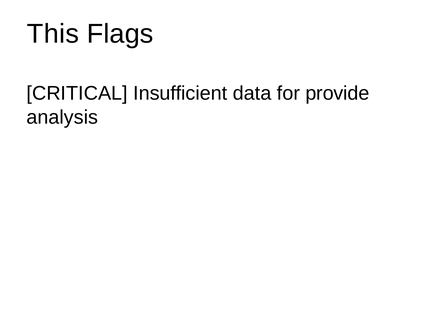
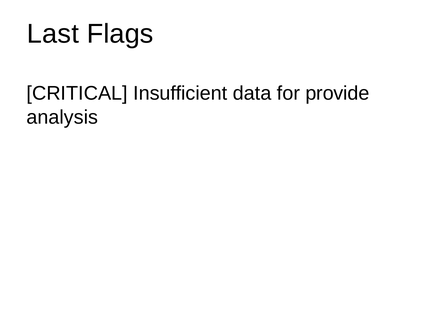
This: This -> Last
